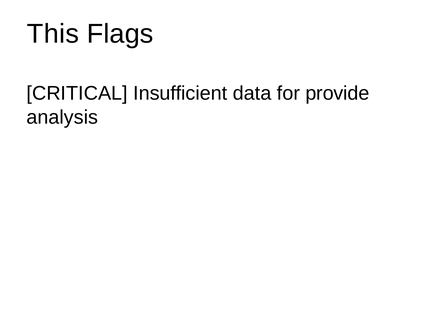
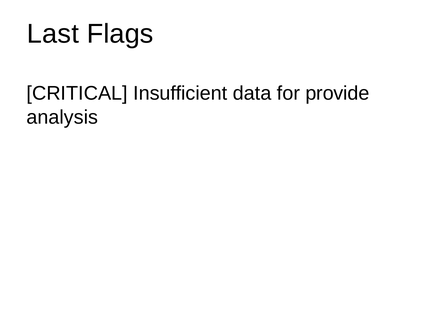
This: This -> Last
